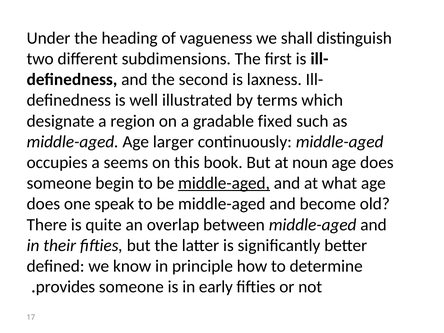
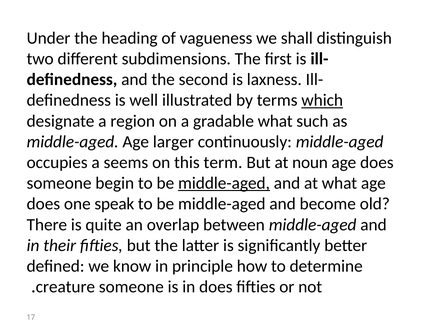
which underline: none -> present
gradable fixed: fixed -> what
book: book -> term
provides: provides -> creature
in early: early -> does
